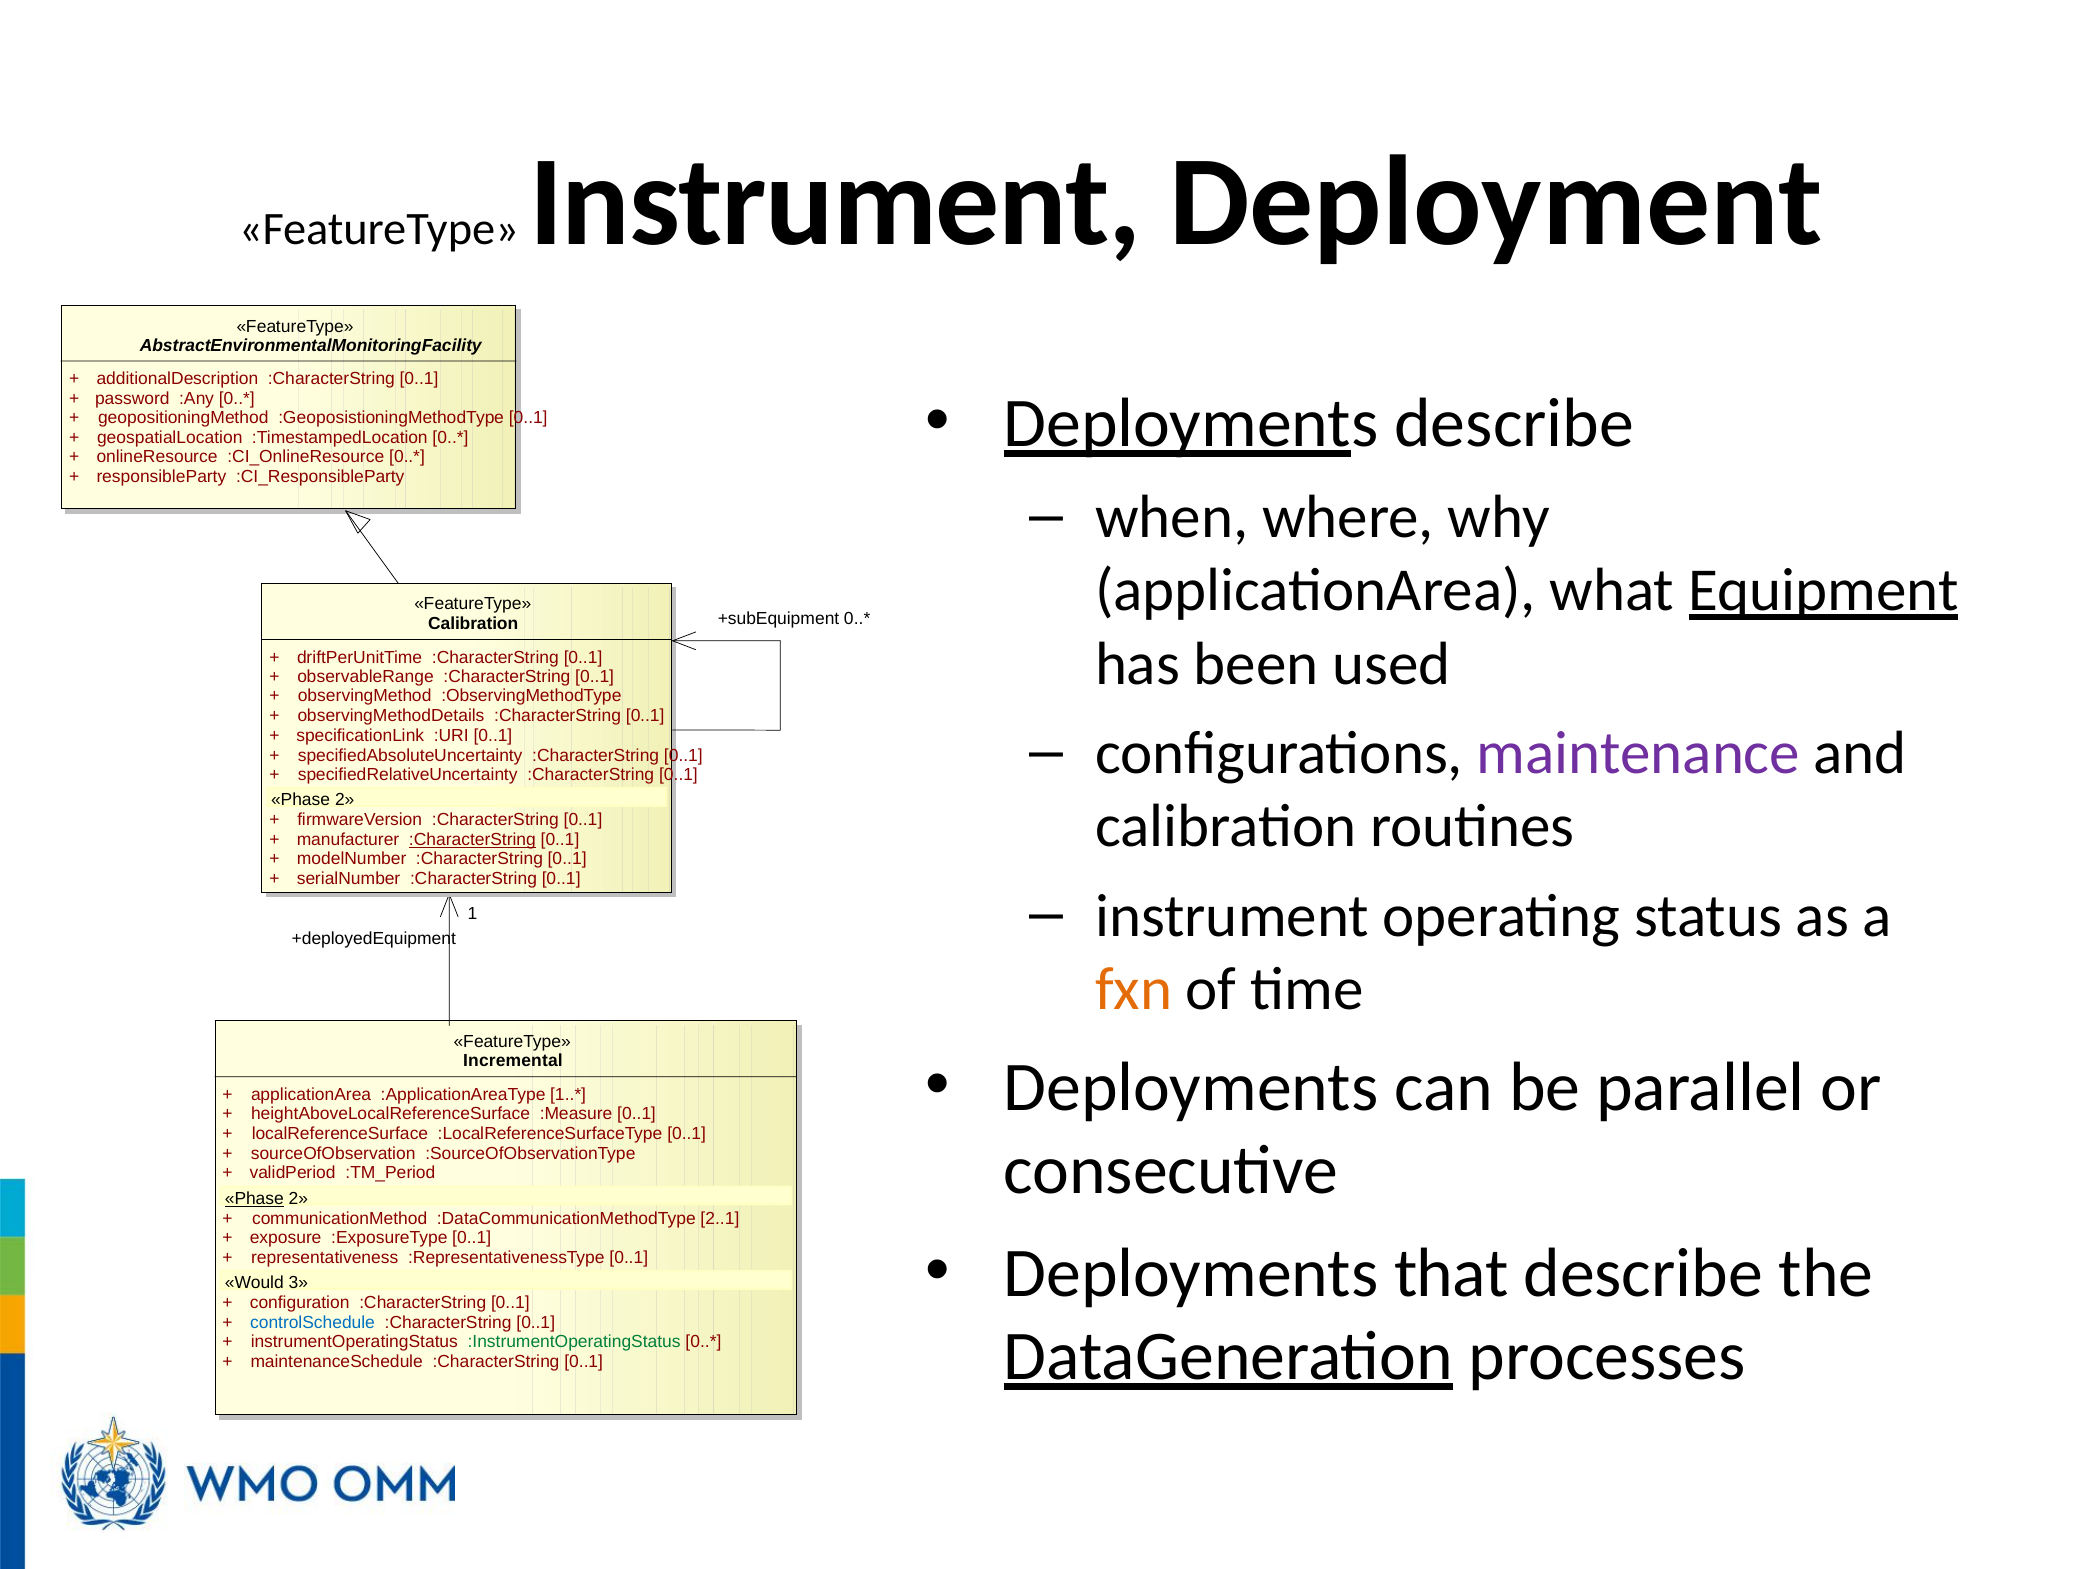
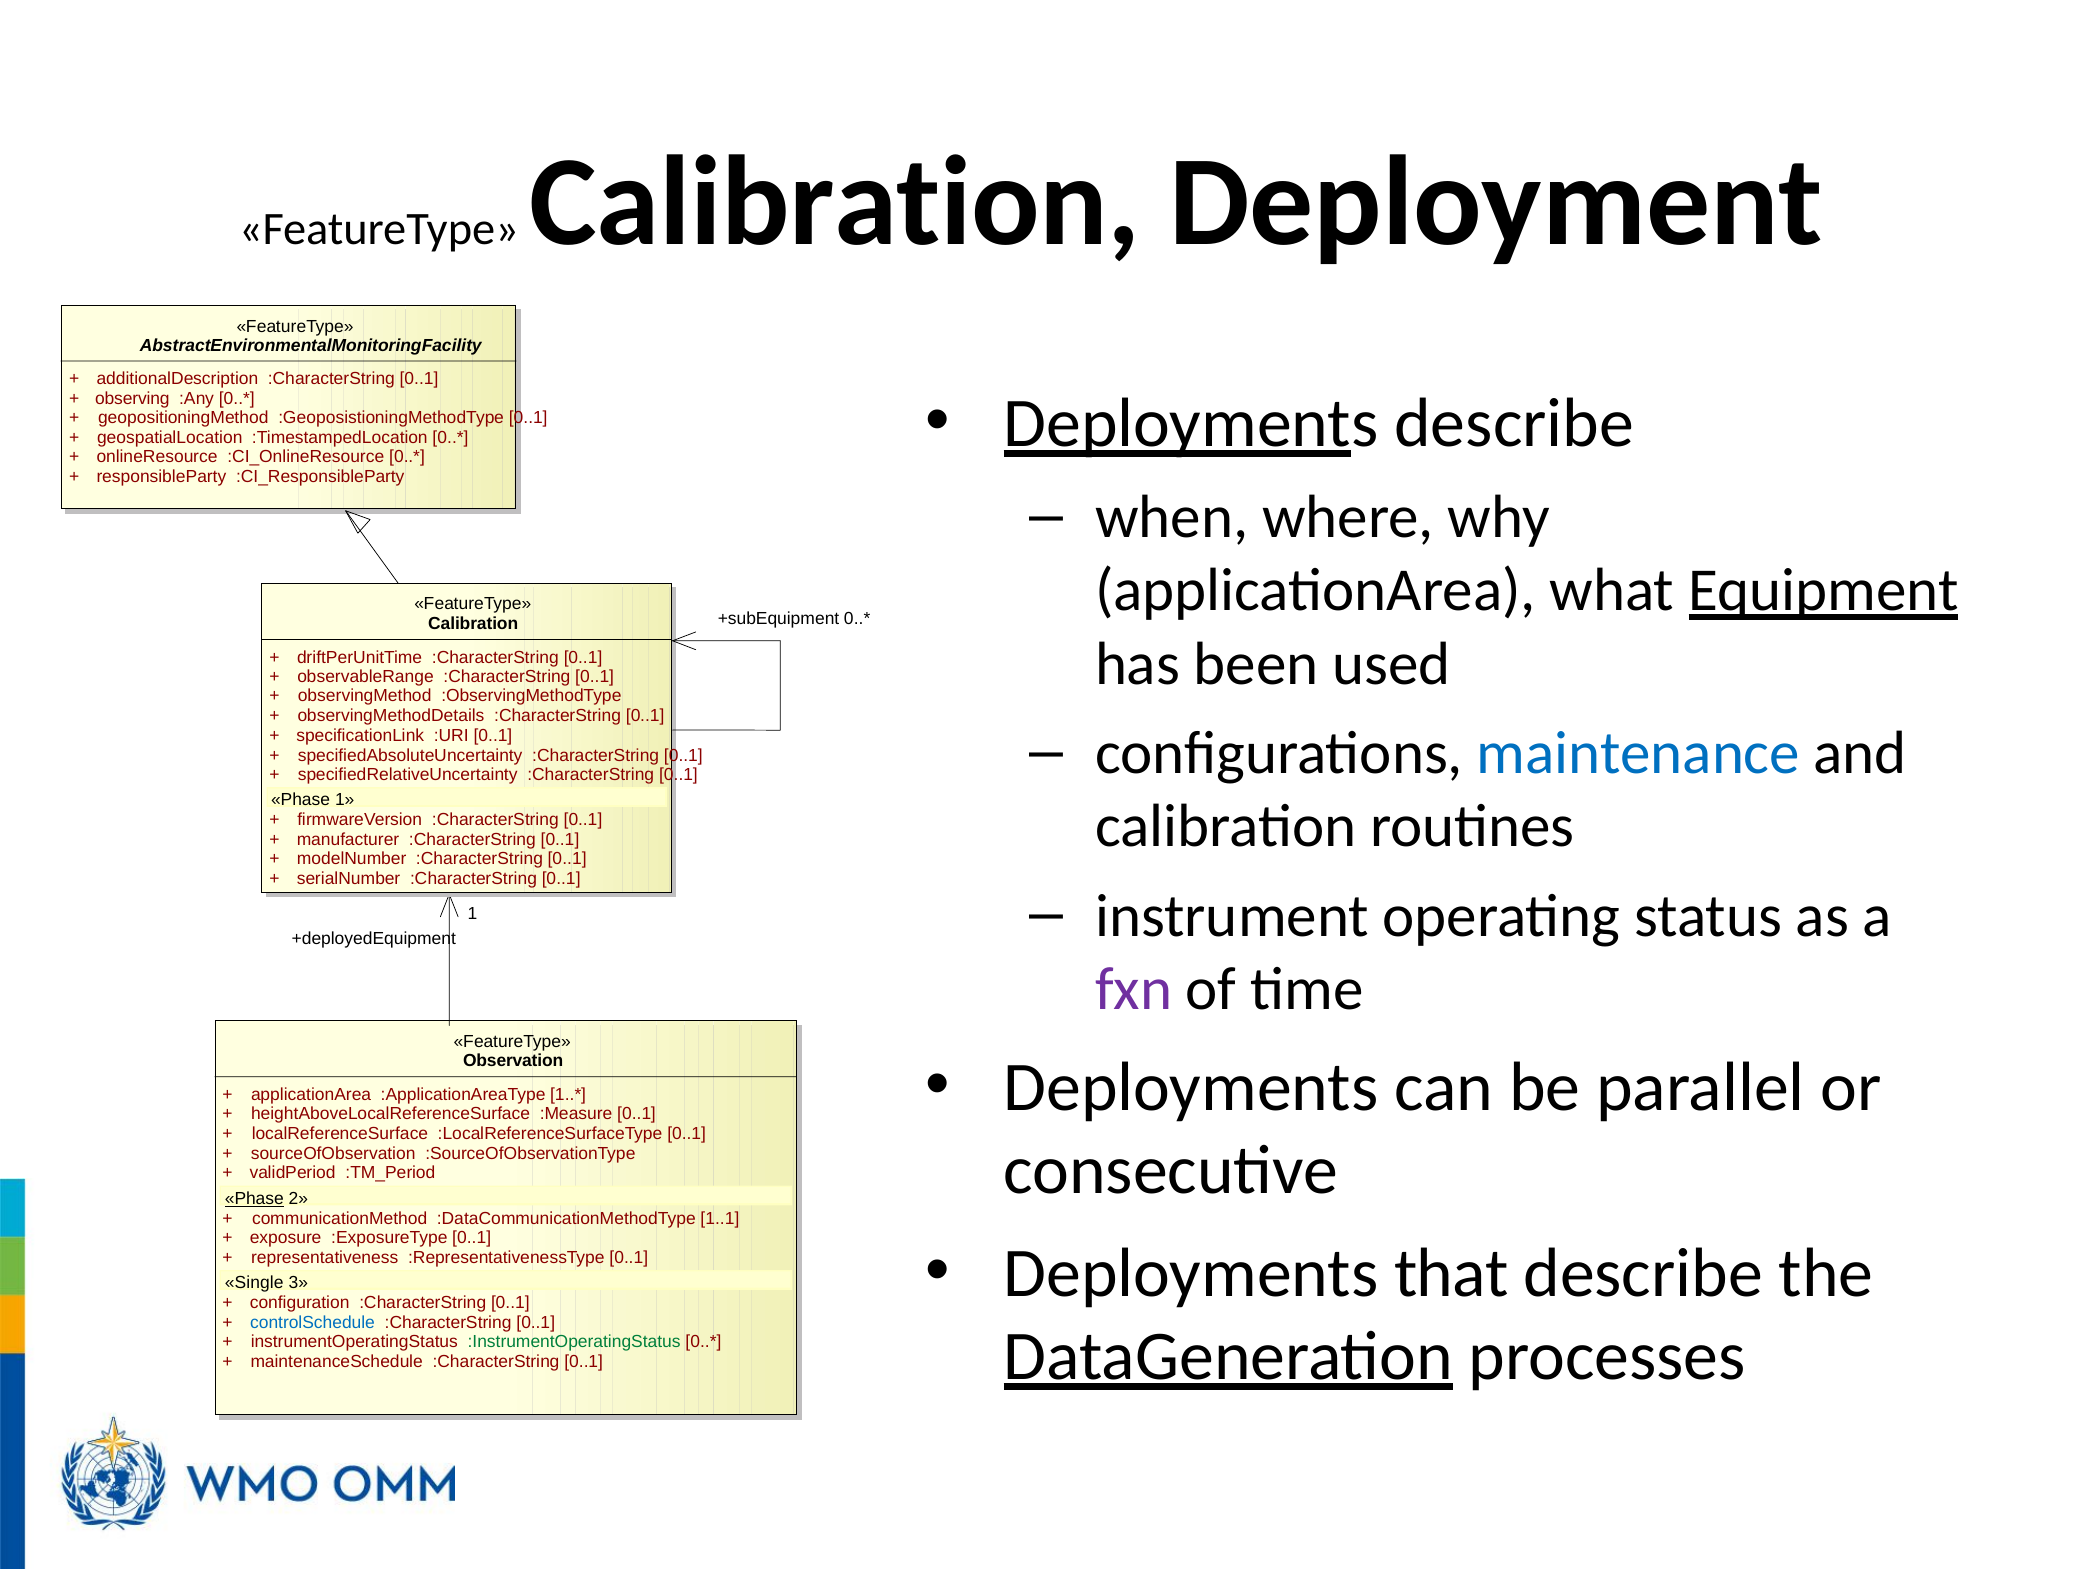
Instrument at (836, 203): Instrument -> Calibration
password: password -> observing
maintenance colour: purple -> blue
2 at (345, 800): 2 -> 1
:CharacterString at (472, 840) underline: present -> none
fxn colour: orange -> purple
Incremental: Incremental -> Observation
2..1: 2..1 -> 1..1
Would: Would -> Single
